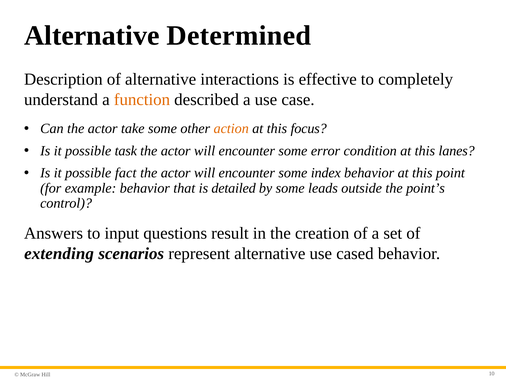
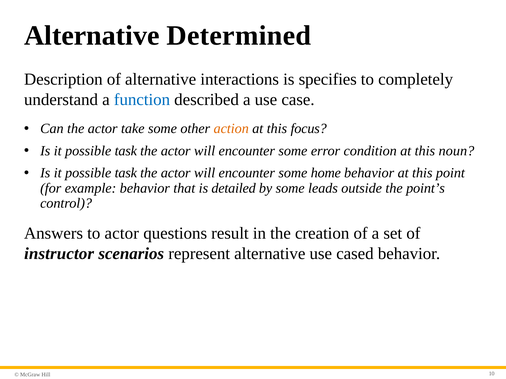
effective: effective -> specifies
function colour: orange -> blue
lanes: lanes -> noun
fact at (126, 173): fact -> task
index: index -> home
to input: input -> actor
extending: extending -> instructor
